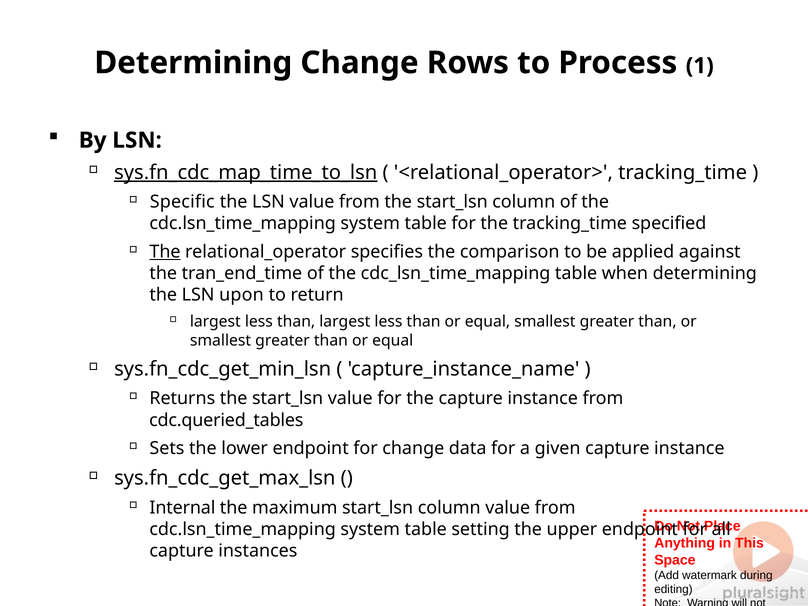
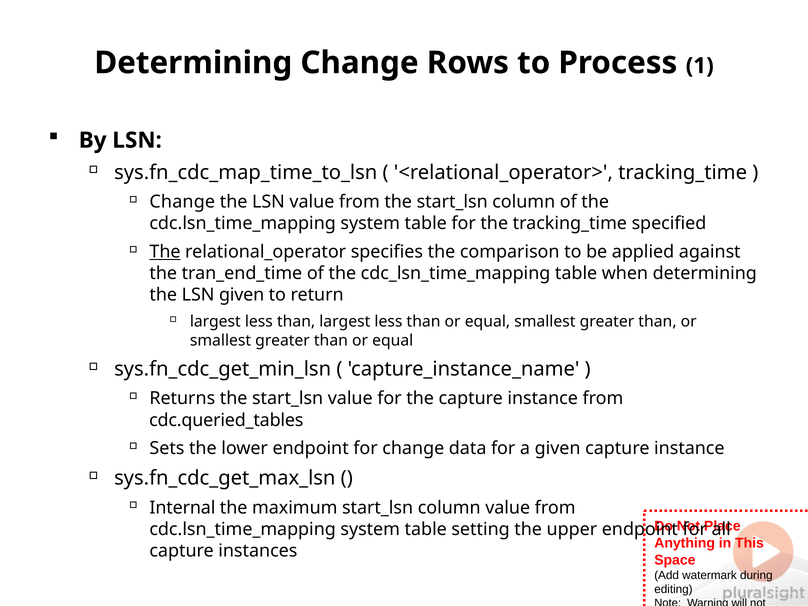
sys.fn_cdc_map_time_to_lsn underline: present -> none
Specific at (182, 202): Specific -> Change
LSN upon: upon -> given
